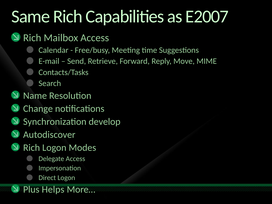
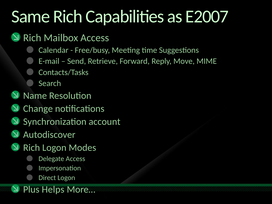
develop: develop -> account
